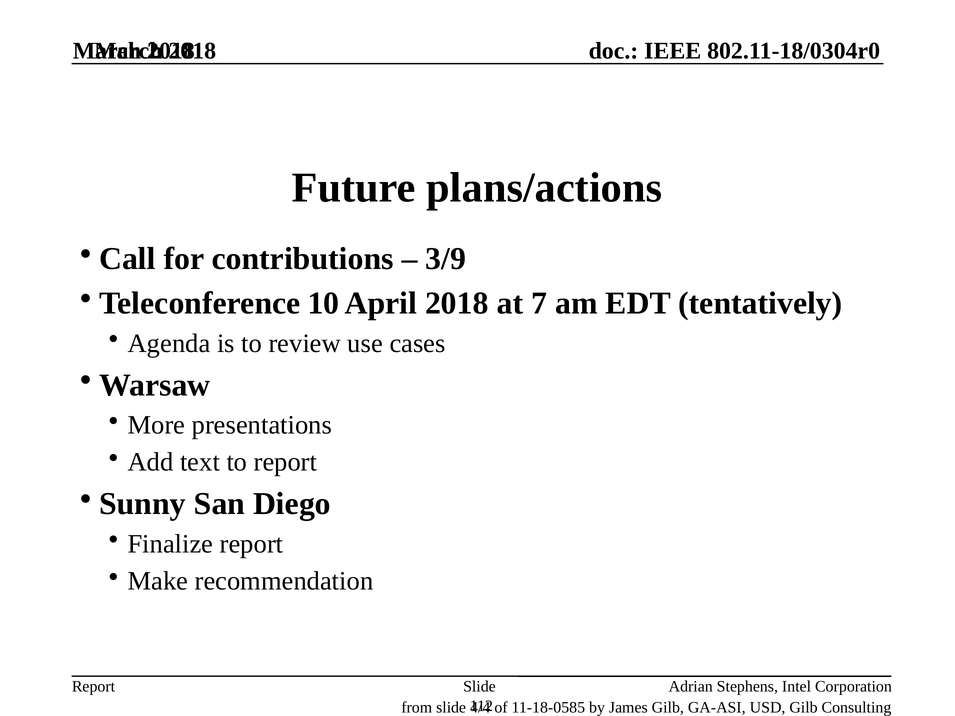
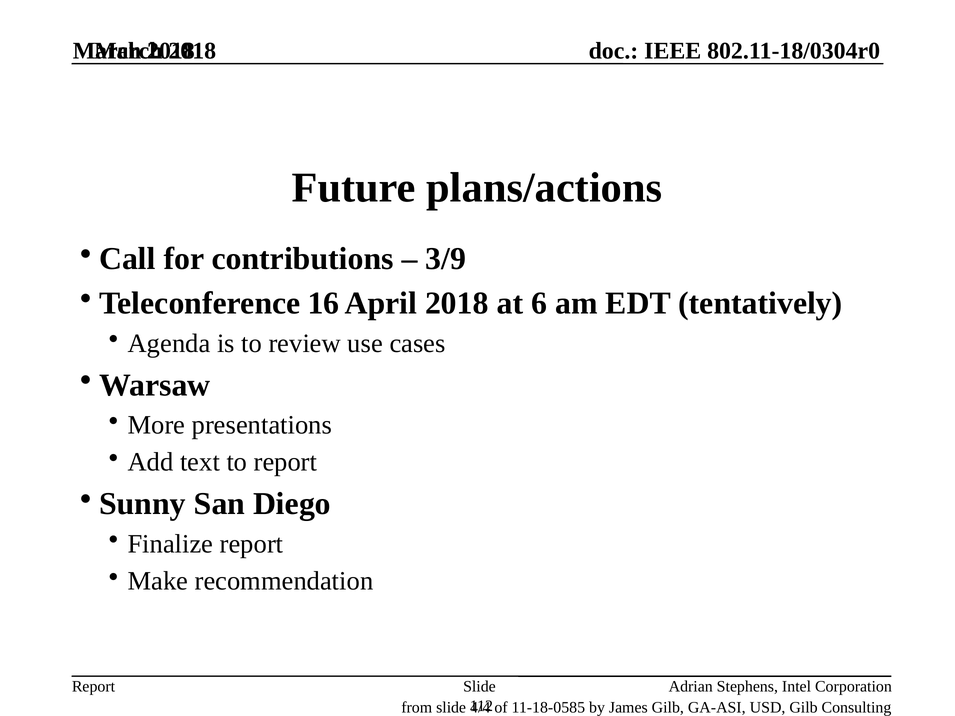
10: 10 -> 16
7: 7 -> 6
